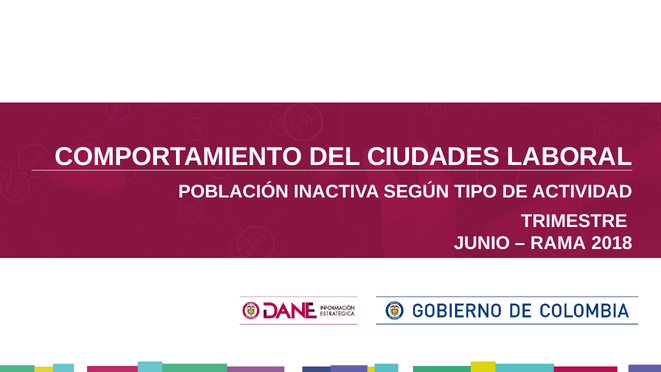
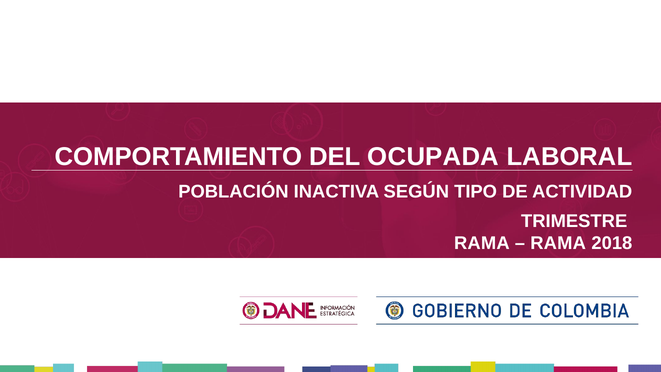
CIUDADES: CIUDADES -> OCUPADA
JUNIO at (482, 243): JUNIO -> RAMA
